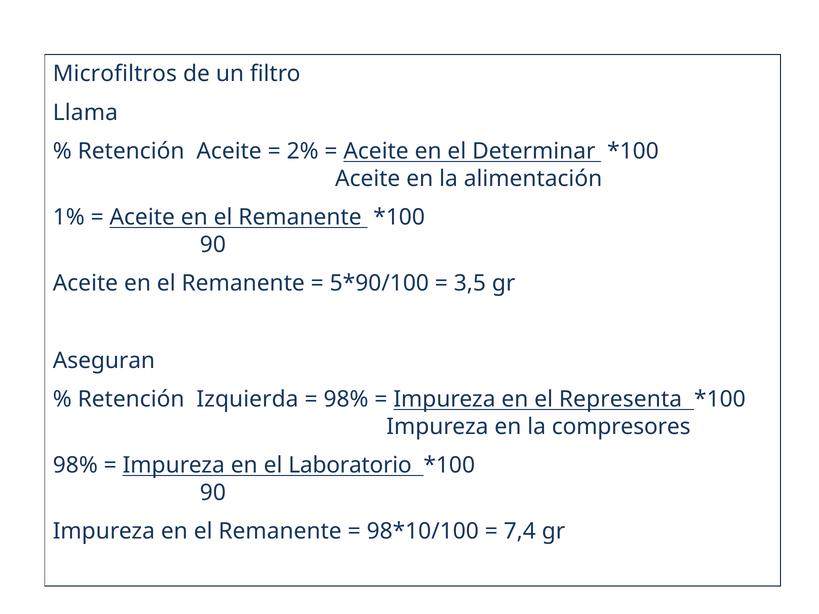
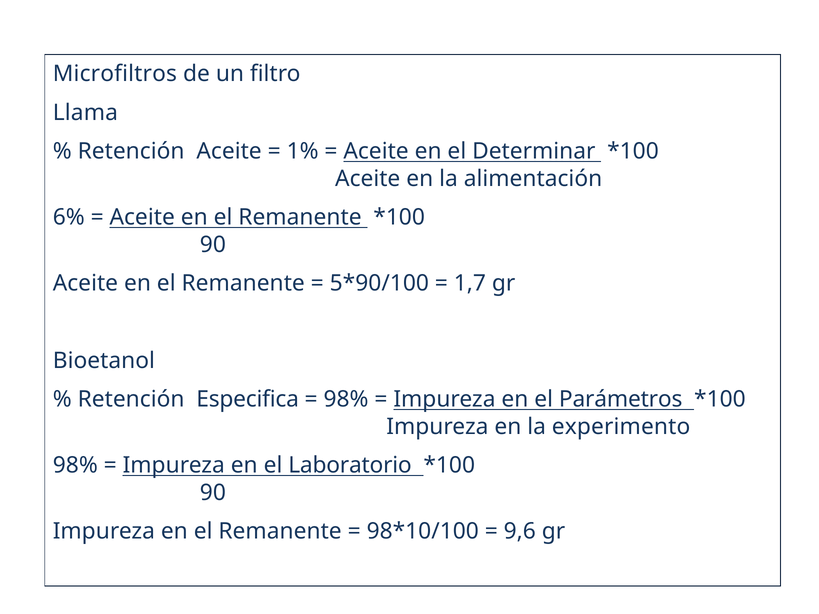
2%: 2% -> 1%
1%: 1% -> 6%
3,5: 3,5 -> 1,7
Aseguran: Aseguran -> Bioetanol
Izquierda: Izquierda -> Especifica
Representa: Representa -> Parámetros
compresores: compresores -> experimento
7,4: 7,4 -> 9,6
